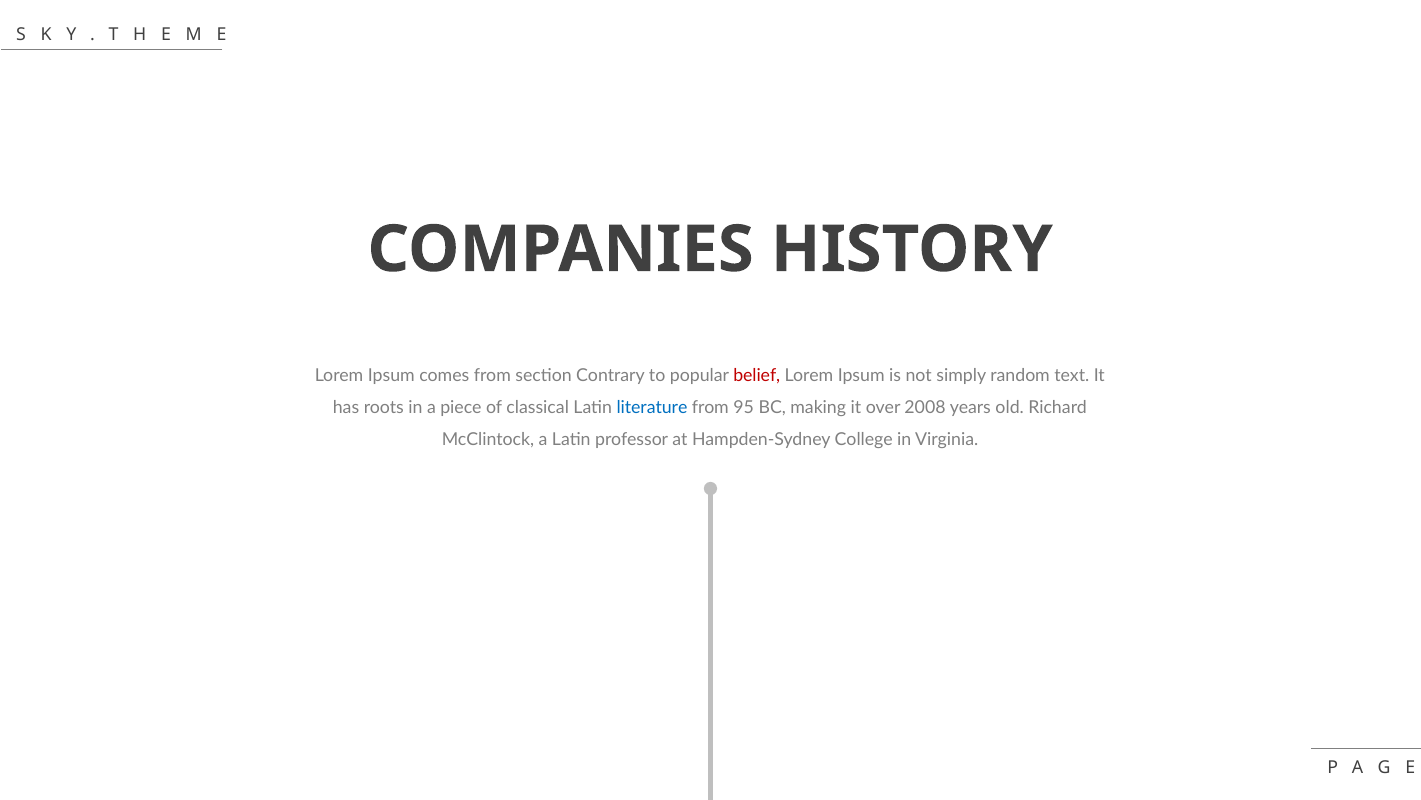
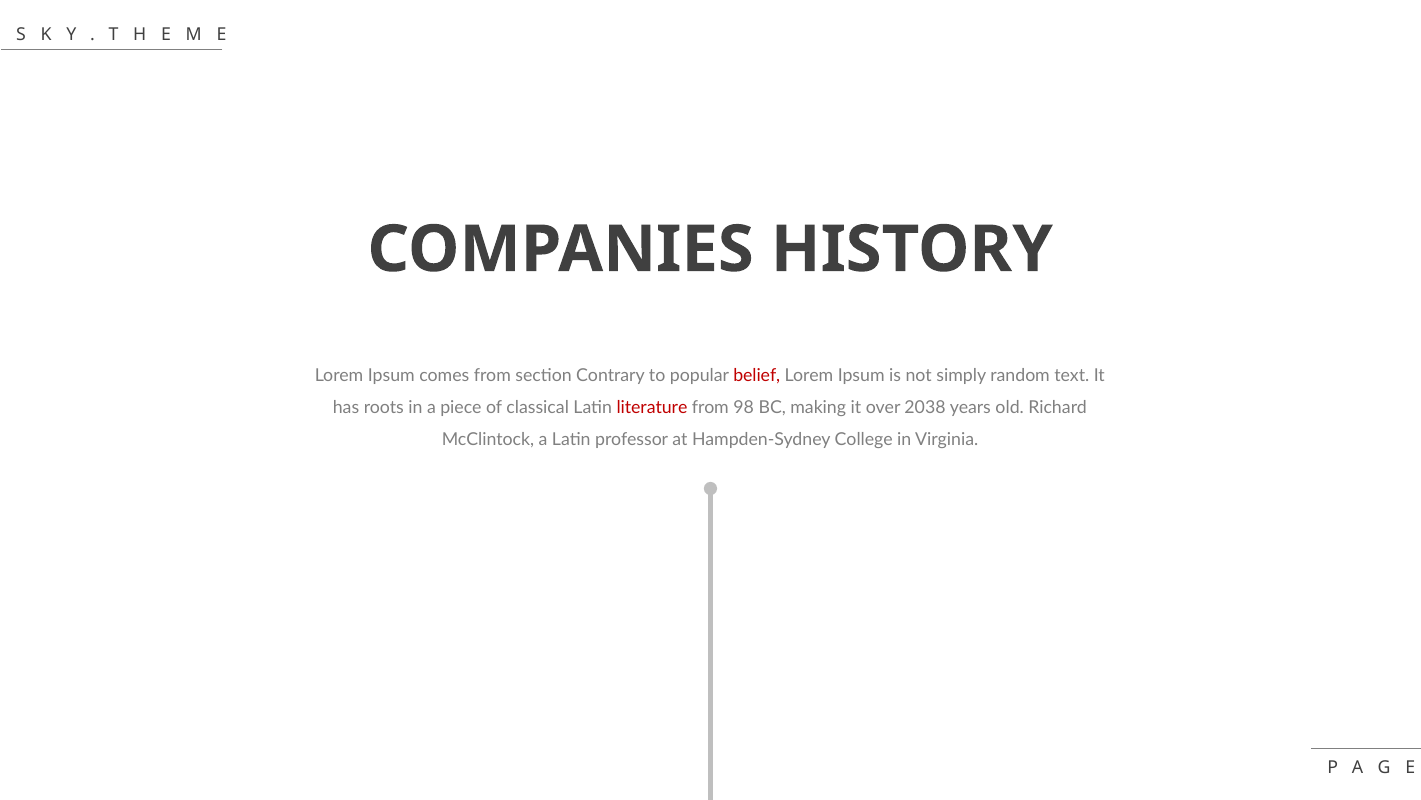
literature colour: blue -> red
95: 95 -> 98
2008: 2008 -> 2038
